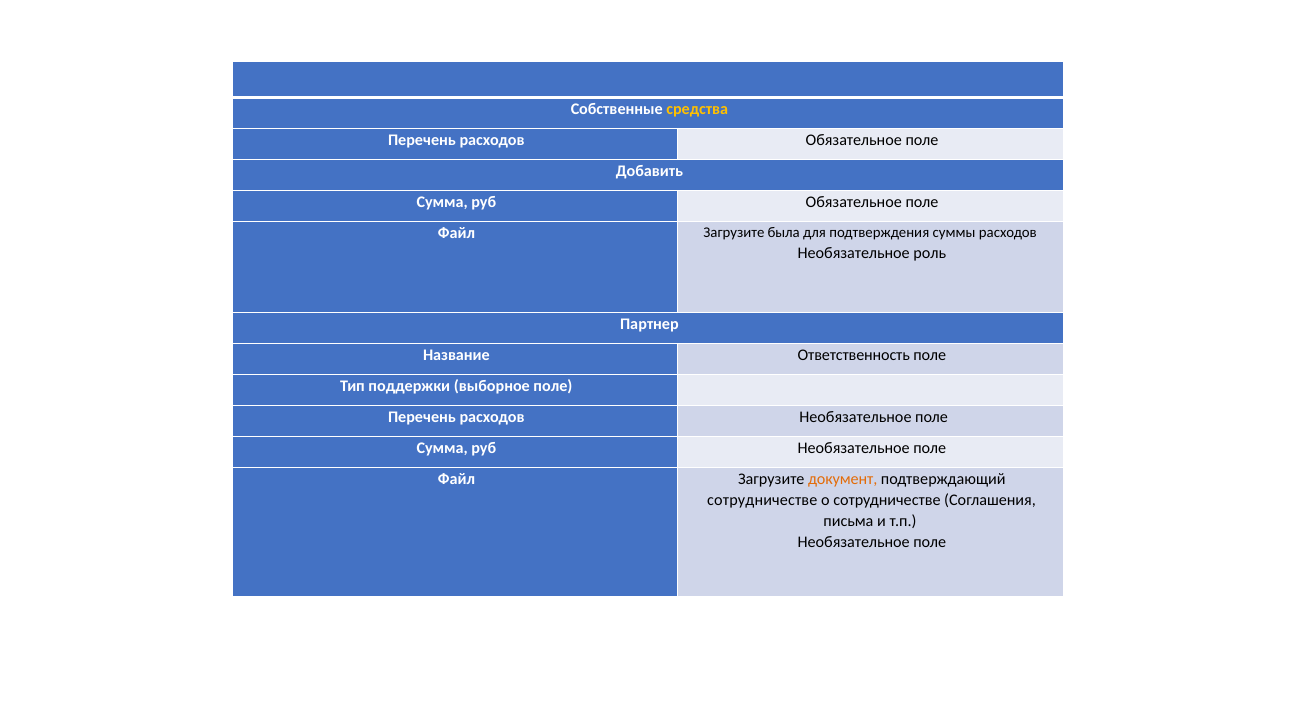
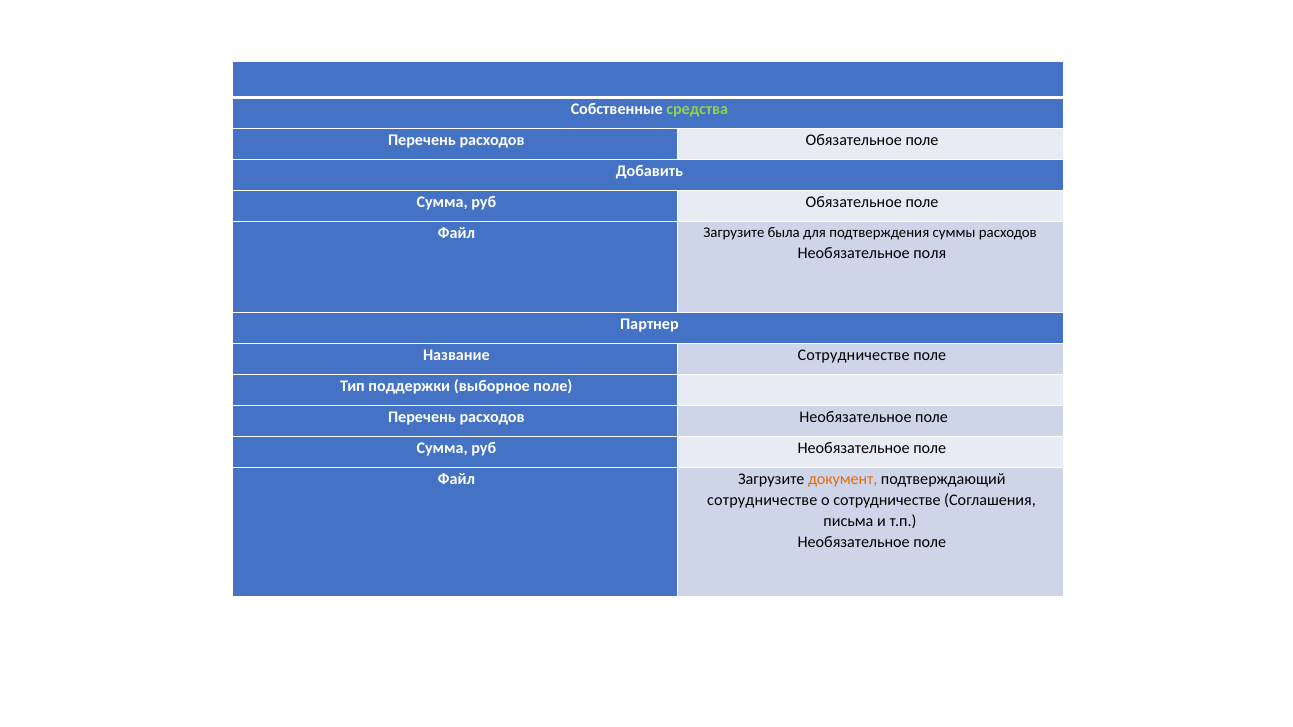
средства colour: yellow -> light green
роль: роль -> поля
Название Ответственность: Ответственность -> Сотрудничестве
